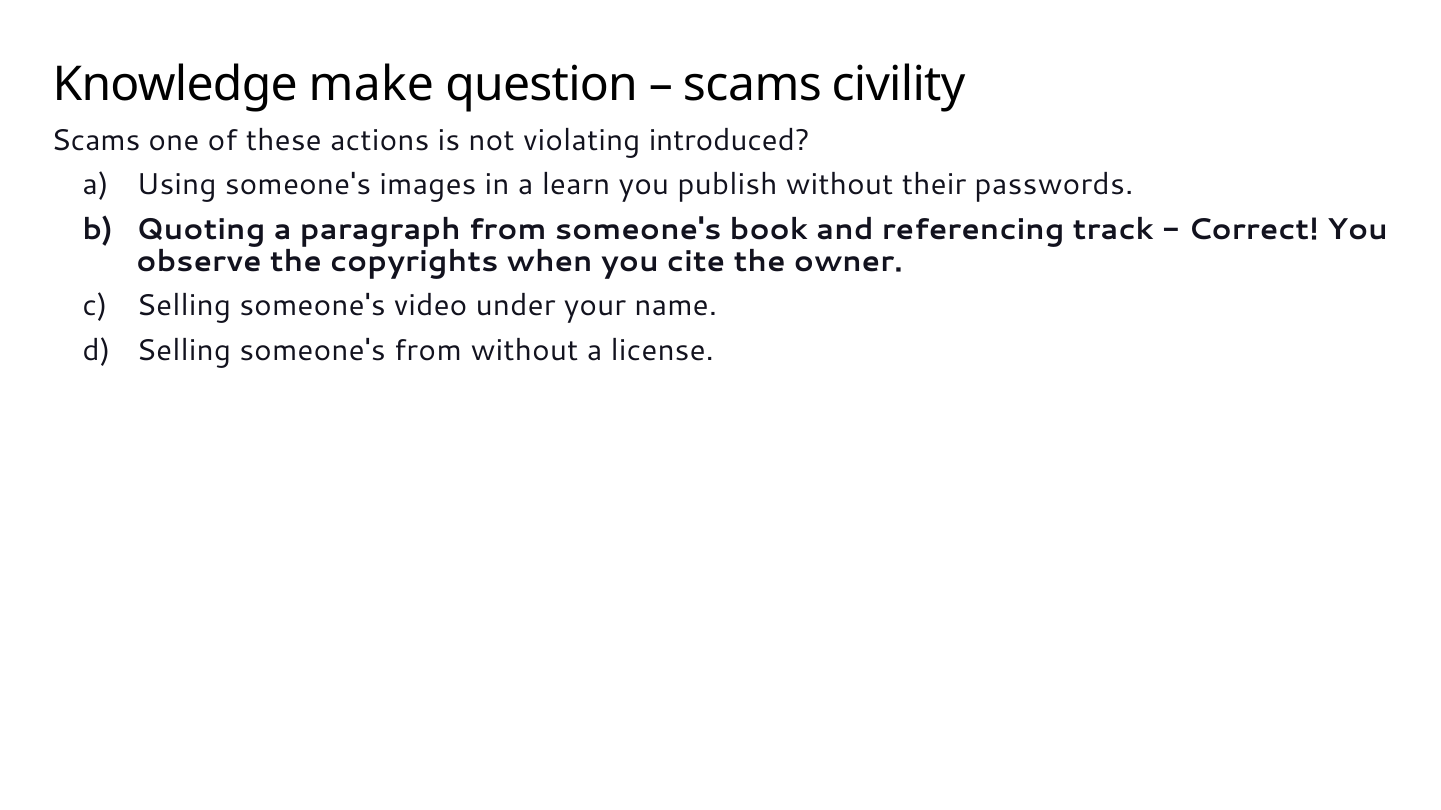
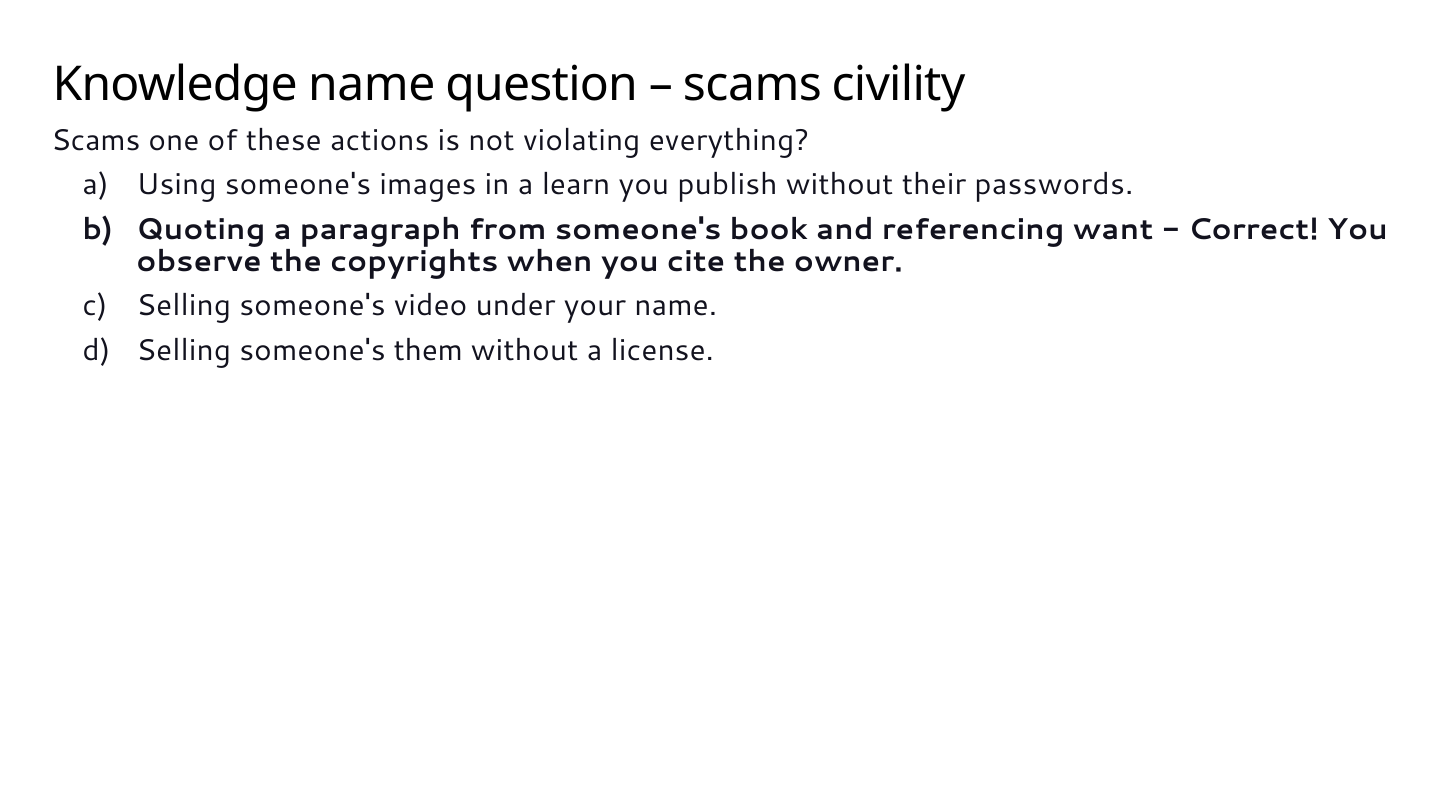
Knowledge make: make -> name
introduced: introduced -> everything
track: track -> want
someone's from: from -> them
